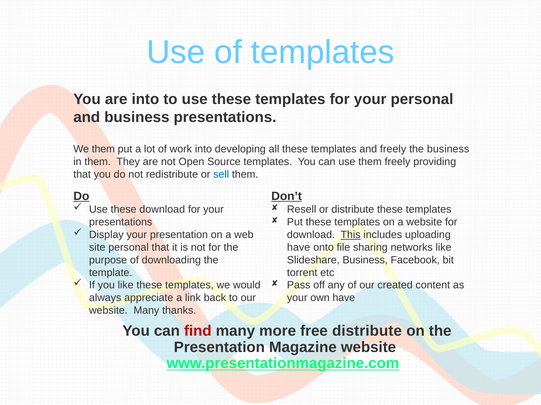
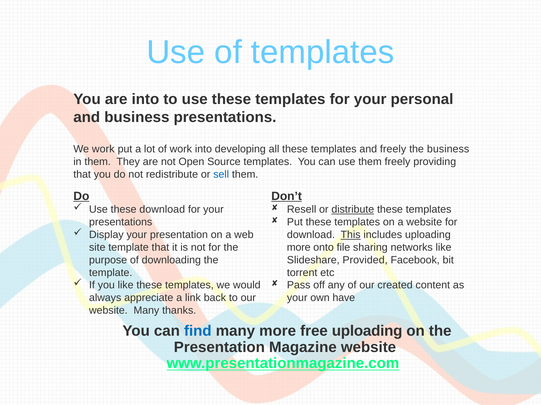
We them: them -> work
distribute at (353, 210) underline: none -> present
site personal: personal -> template
have at (299, 248): have -> more
Slideshare Business: Business -> Provided
find colour: red -> blue
free distribute: distribute -> uploading
